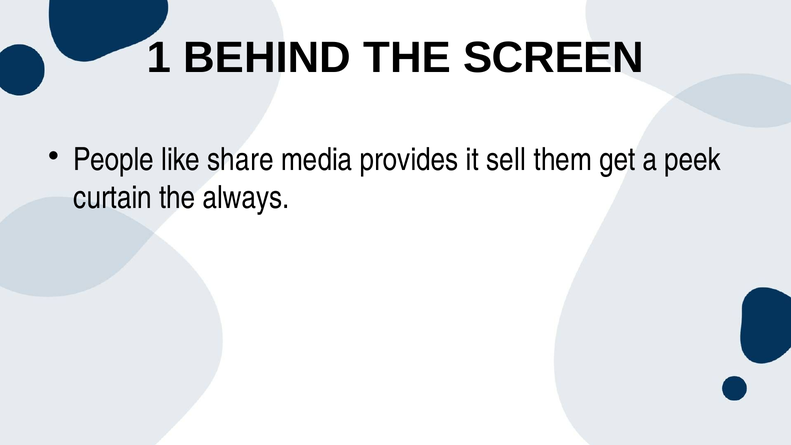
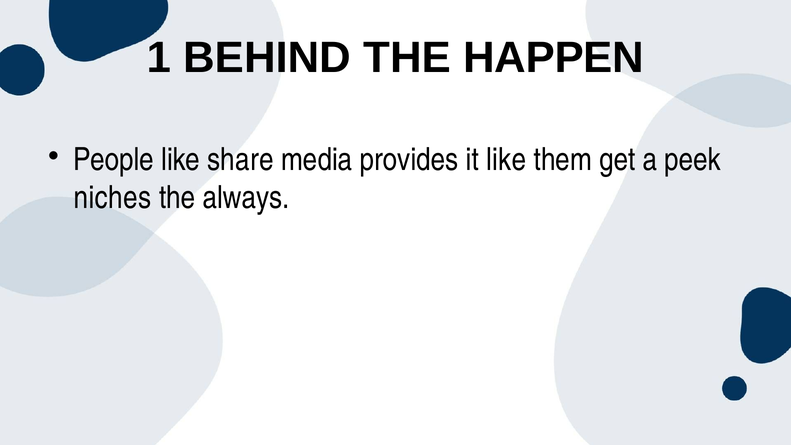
SCREEN: SCREEN -> HAPPEN
it sell: sell -> like
curtain: curtain -> niches
